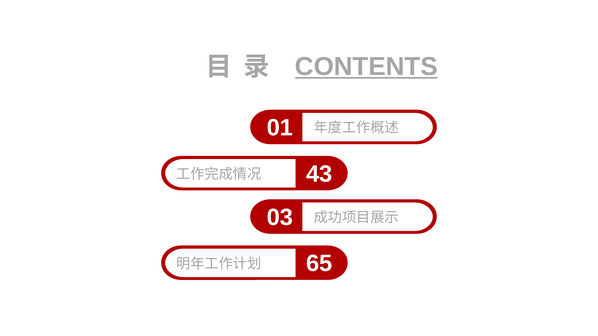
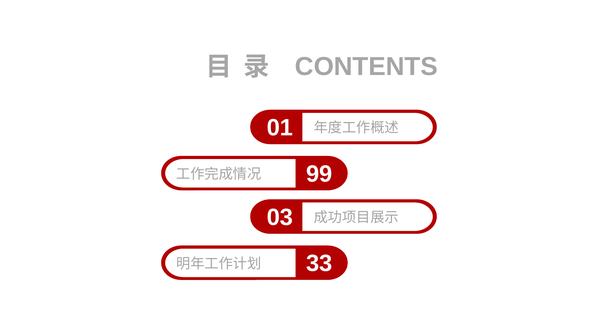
CONTENTS underline: present -> none
43: 43 -> 99
65: 65 -> 33
